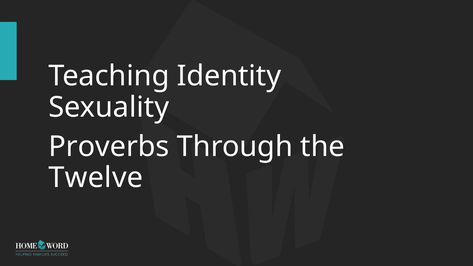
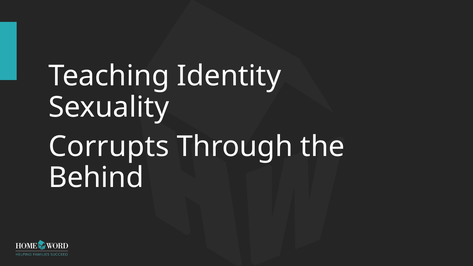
Proverbs: Proverbs -> Corrupts
Twelve: Twelve -> Behind
